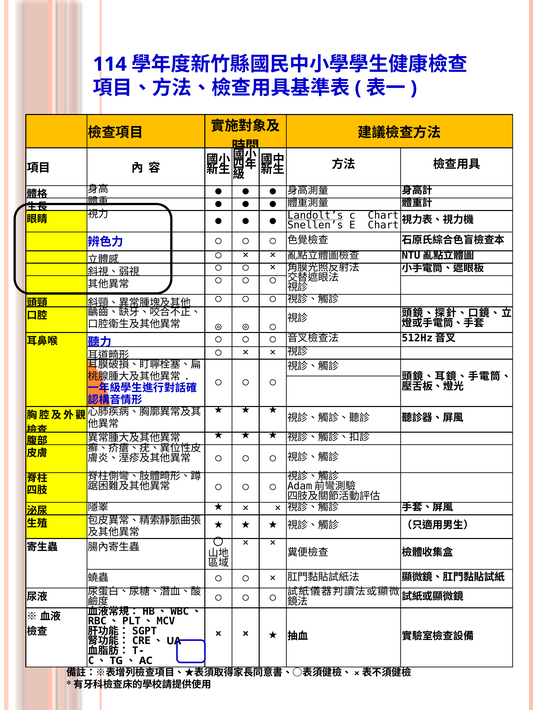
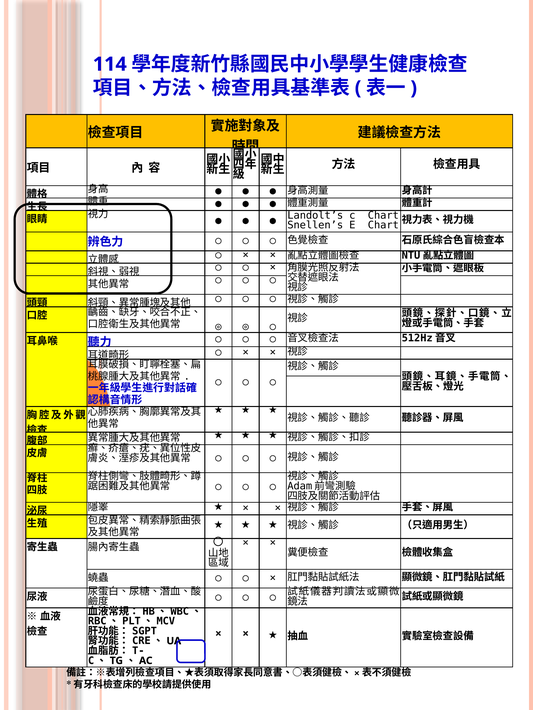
Landolt’s underline: present -> none
